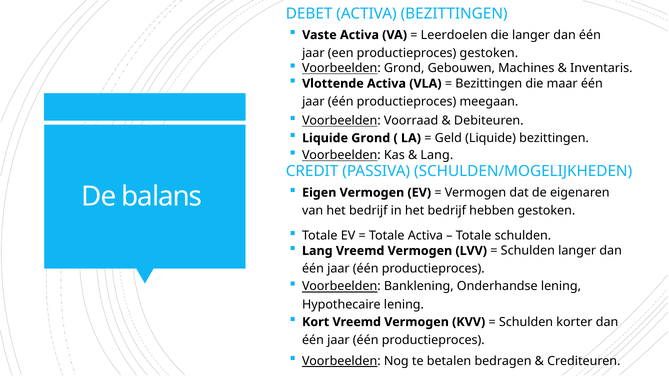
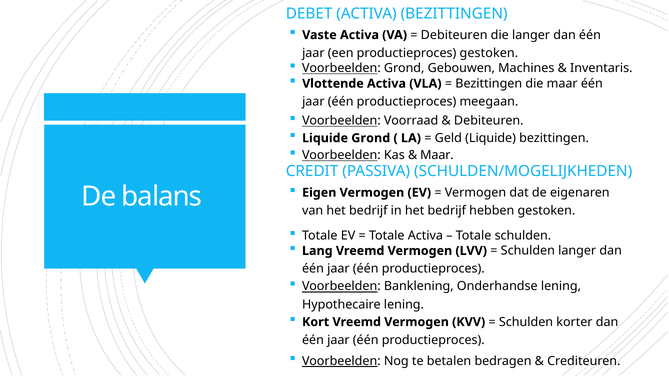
Leerdoelen at (454, 35): Leerdoelen -> Debiteuren
Lang at (437, 155): Lang -> Maar
